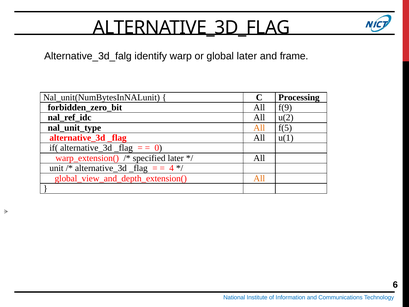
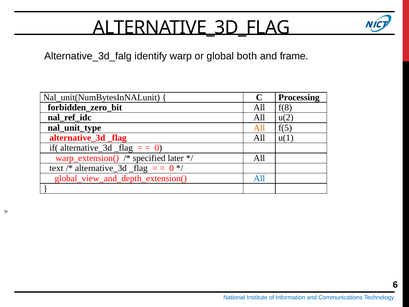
global later: later -> both
f(9: f(9 -> f(8
unit: unit -> text
4 at (172, 168): 4 -> 0
All at (259, 178) colour: orange -> blue
